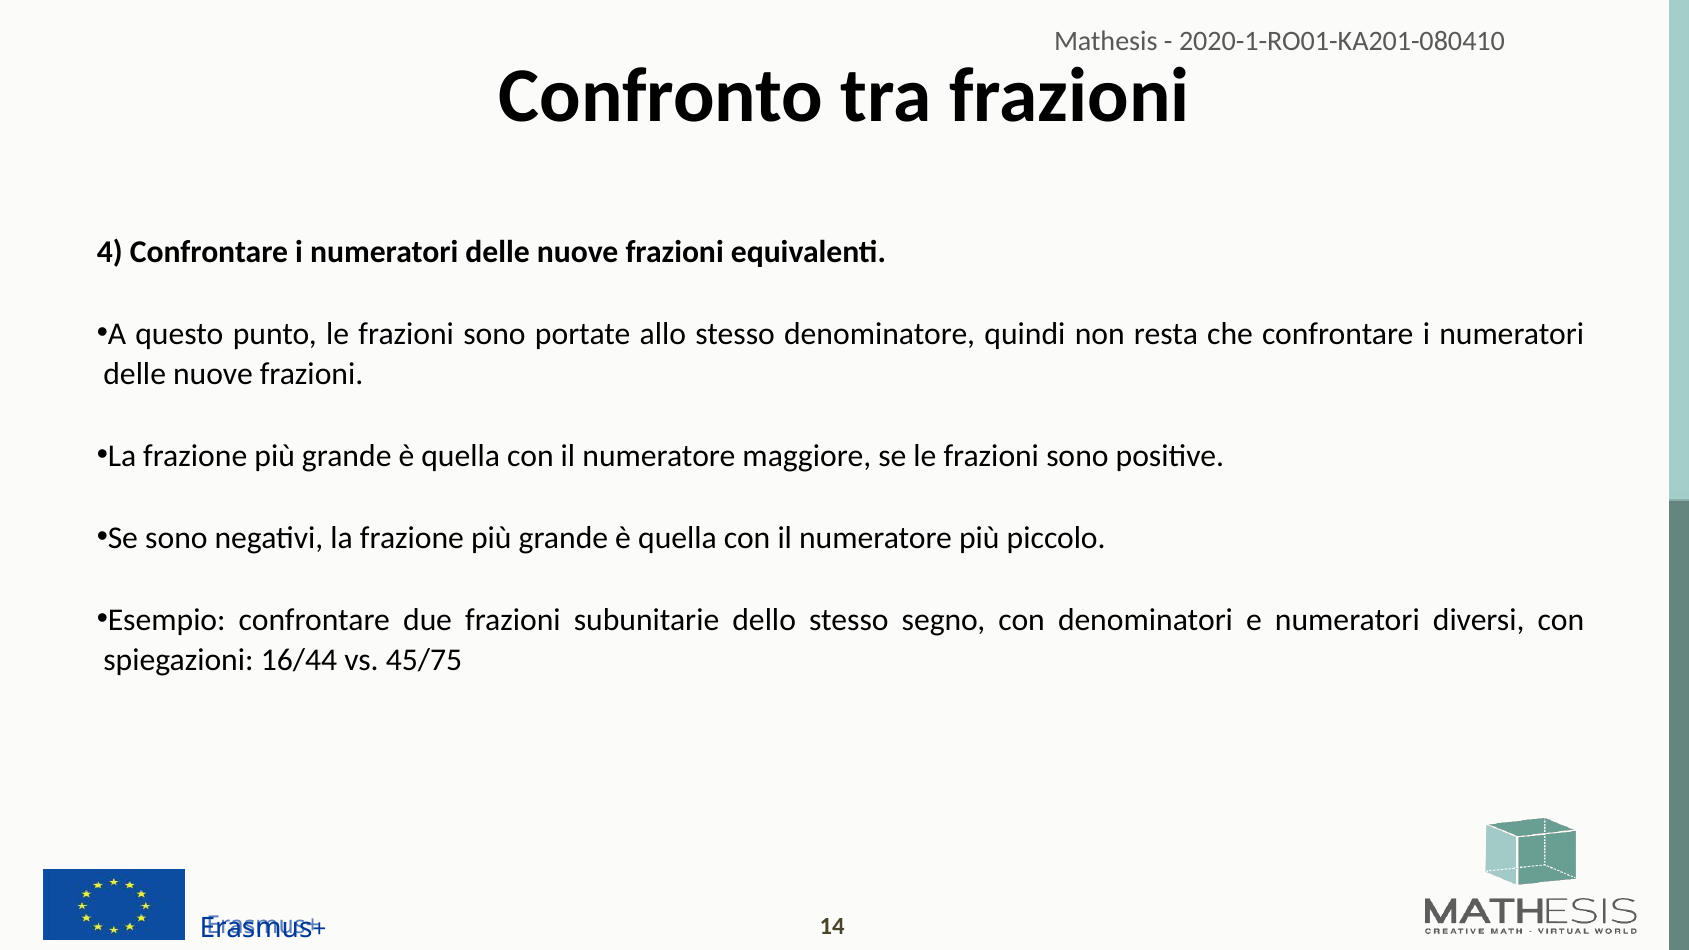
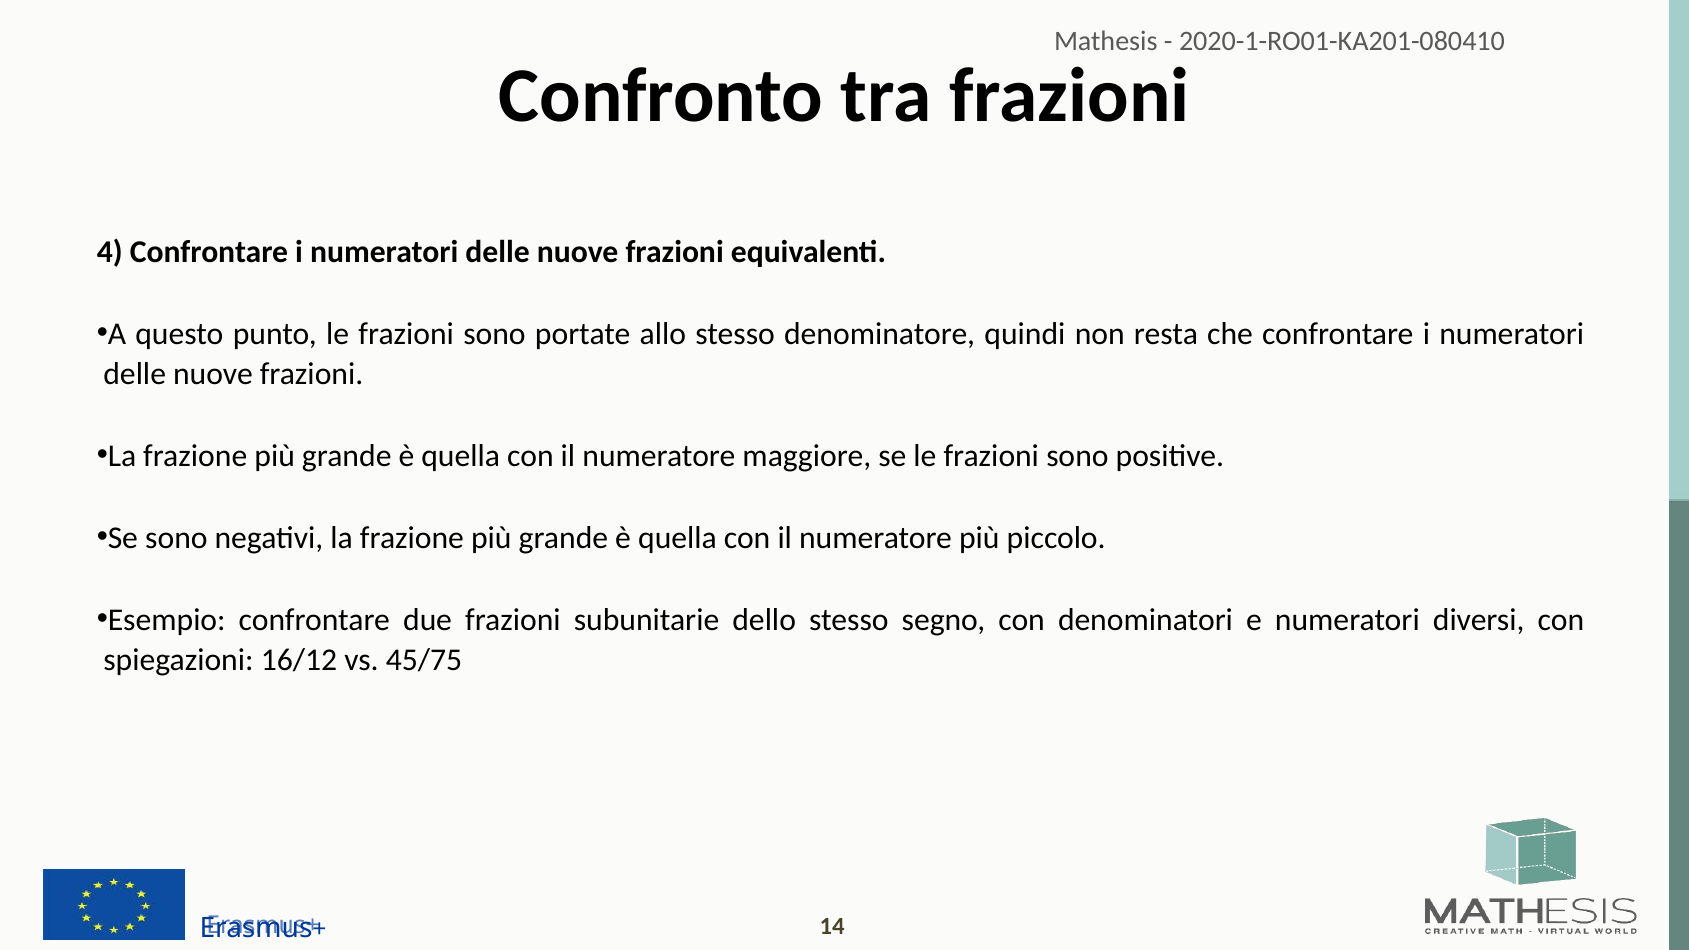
16/44: 16/44 -> 16/12
